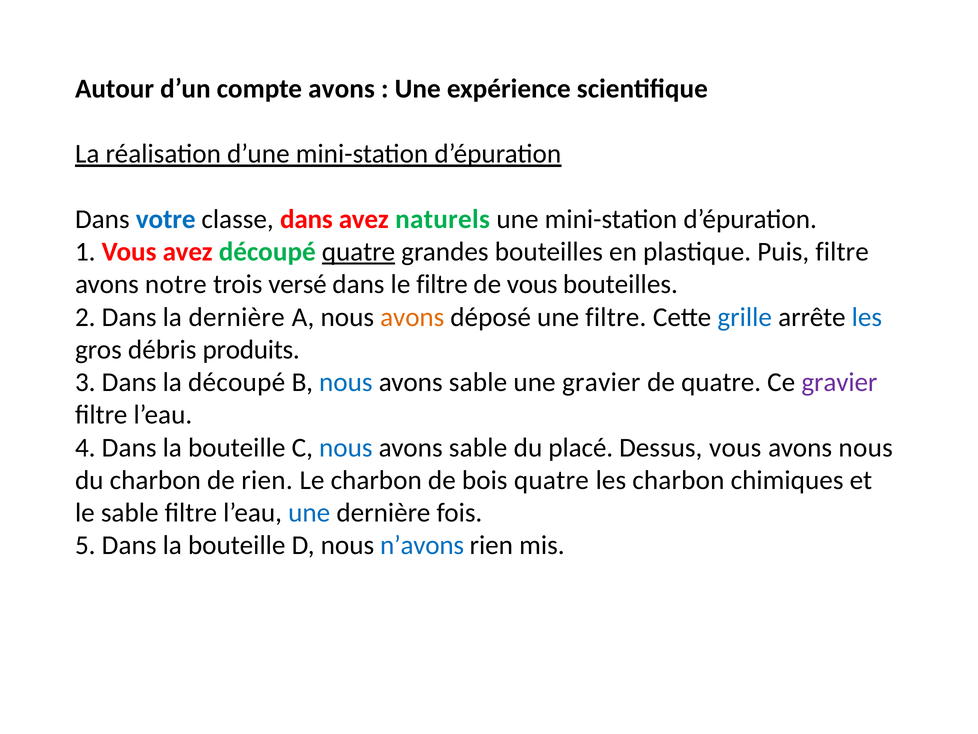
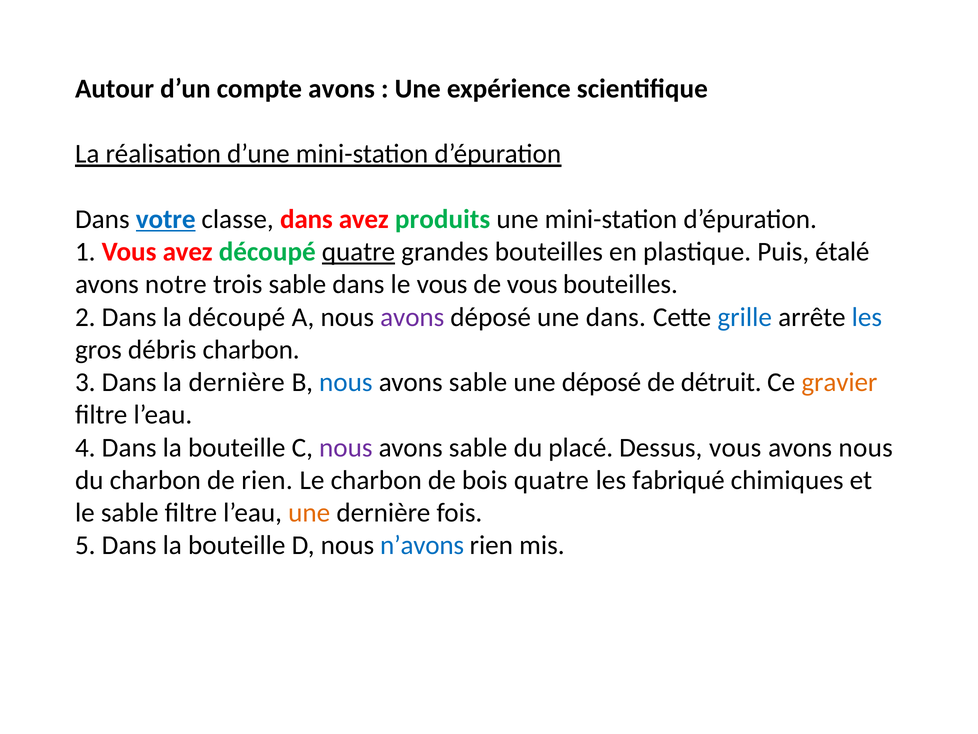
votre underline: none -> present
naturels: naturels -> produits
Puis filtre: filtre -> étalé
trois versé: versé -> sable
le filtre: filtre -> vous
la dernière: dernière -> découpé
avons at (412, 317) colour: orange -> purple
une filtre: filtre -> dans
débris produits: produits -> charbon
la découpé: découpé -> dernière
une gravier: gravier -> déposé
de quatre: quatre -> détruit
gravier at (839, 382) colour: purple -> orange
nous at (346, 447) colour: blue -> purple
les charbon: charbon -> fabriqué
une at (309, 513) colour: blue -> orange
